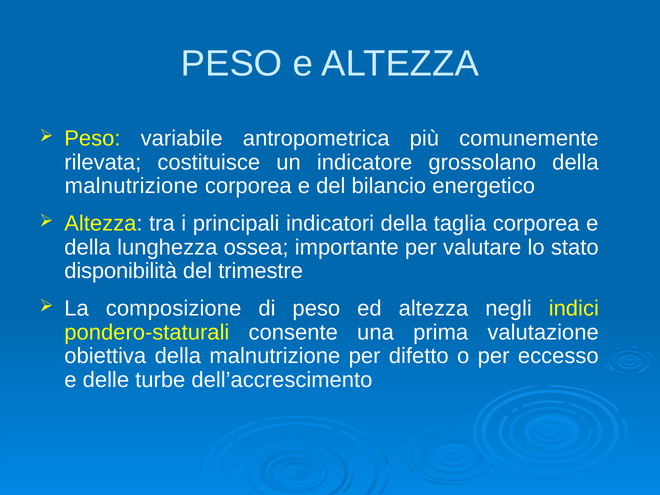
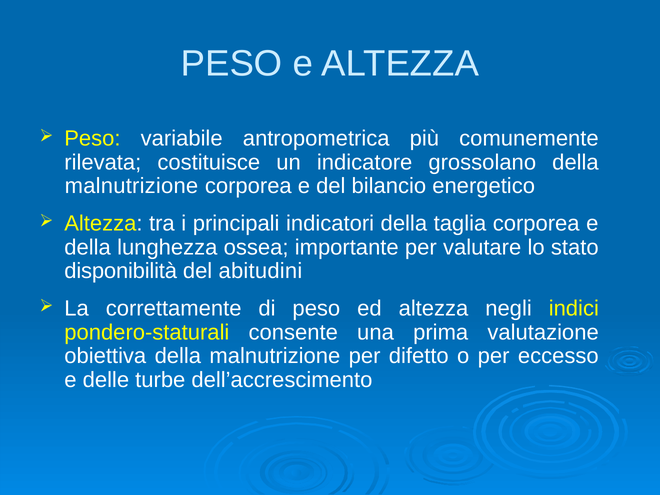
trimestre: trimestre -> abitudini
composizione: composizione -> correttamente
